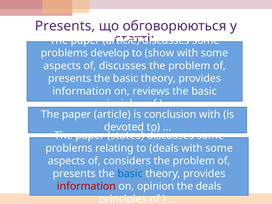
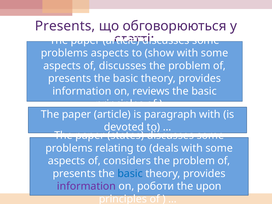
problems develop: develop -> aspects
conclusion: conclusion -> paragraph
information at (86, 186) colour: red -> purple
opinion: opinion -> роботи
the deals: deals -> upon
